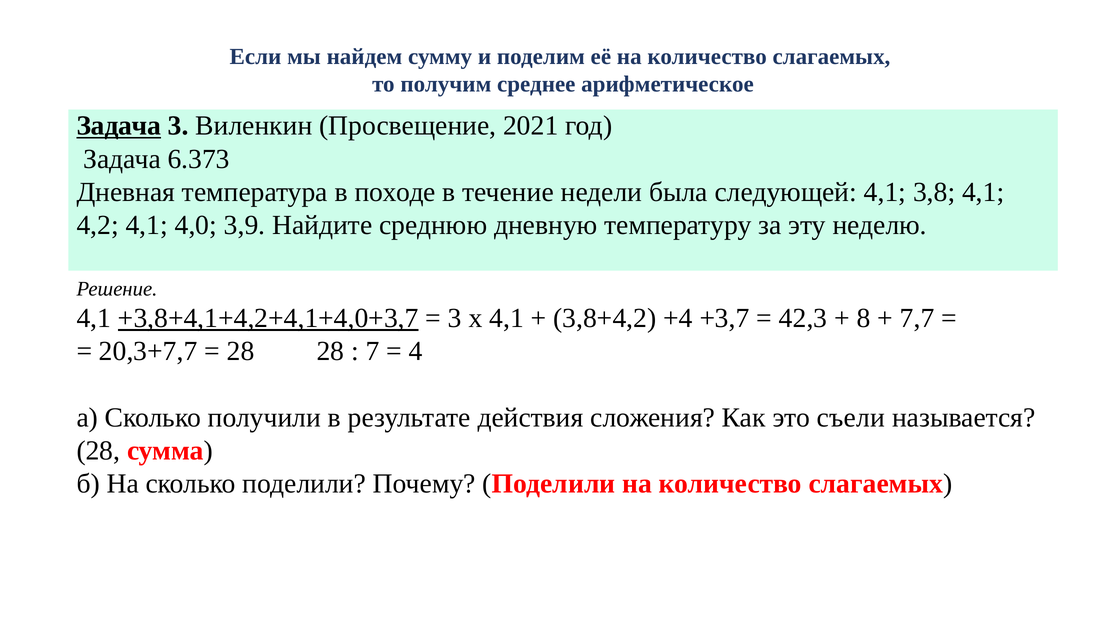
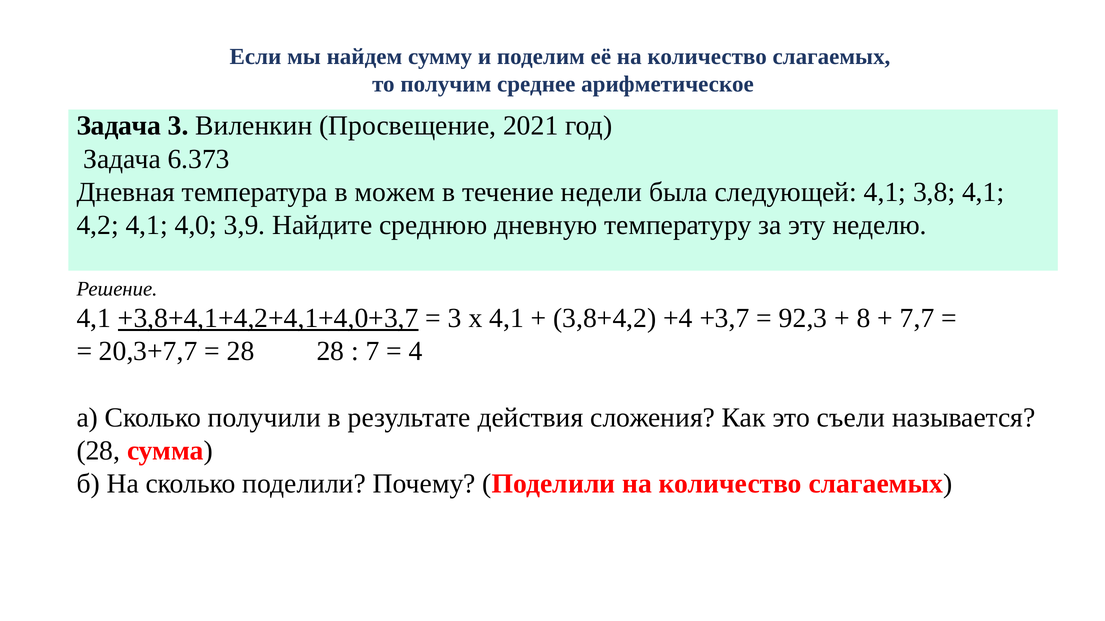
Задача at (119, 126) underline: present -> none
походе: походе -> можем
42,3: 42,3 -> 92,3
